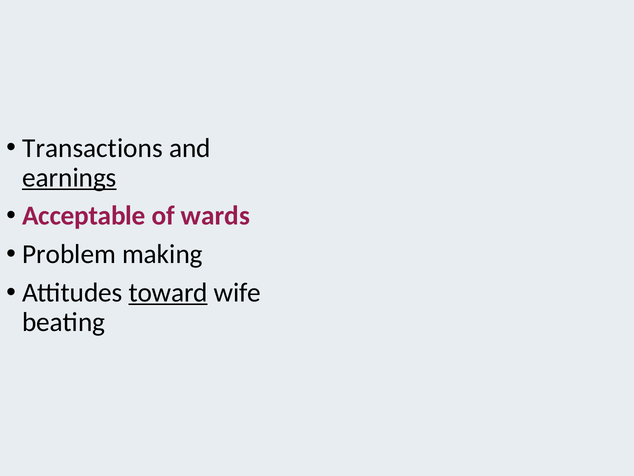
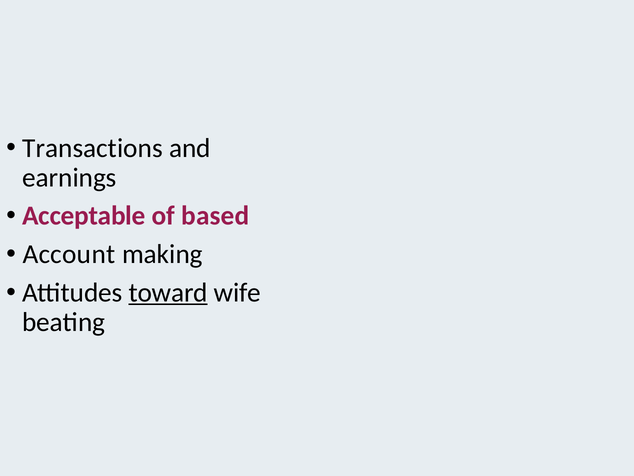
earnings underline: present -> none
wards: wards -> based
Problem: Problem -> Account
